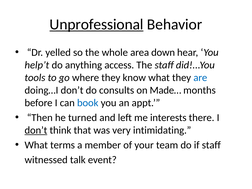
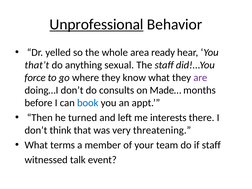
down: down -> ready
help’t: help’t -> that’t
access: access -> sexual
tools: tools -> force
are colour: blue -> purple
don’t at (36, 130) underline: present -> none
intimidating: intimidating -> threatening
